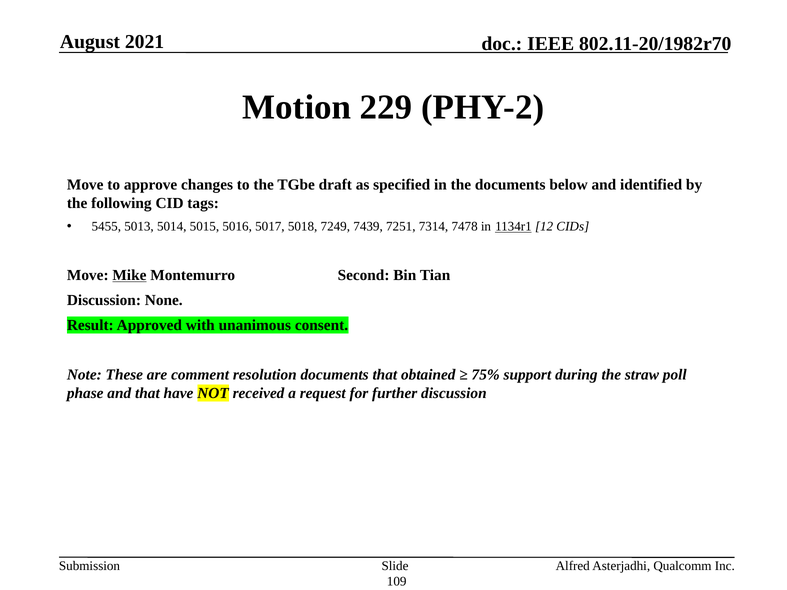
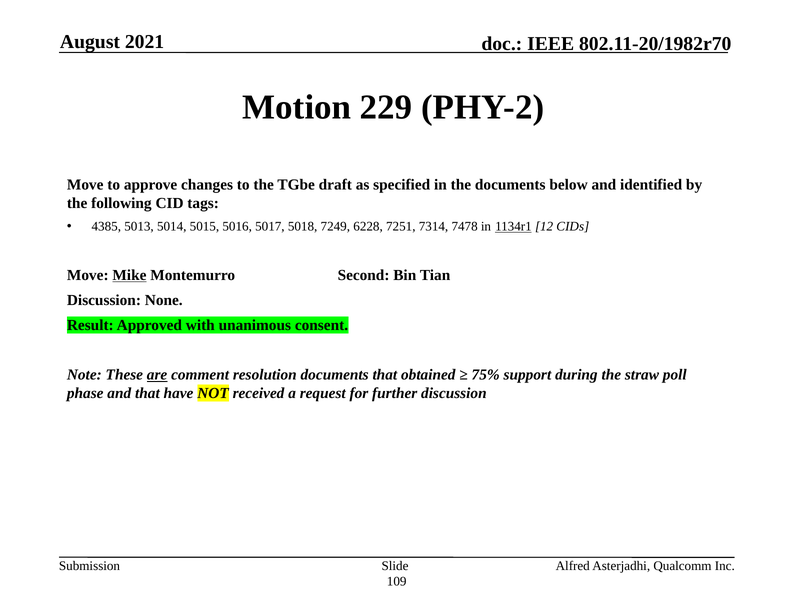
5455: 5455 -> 4385
7439: 7439 -> 6228
are underline: none -> present
